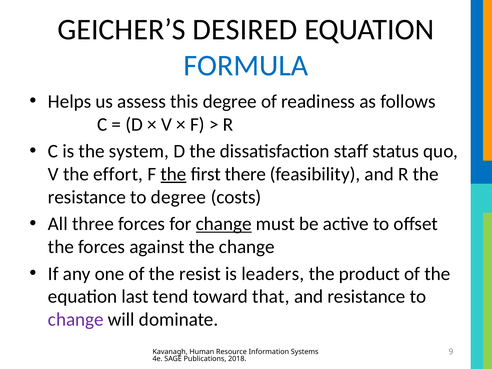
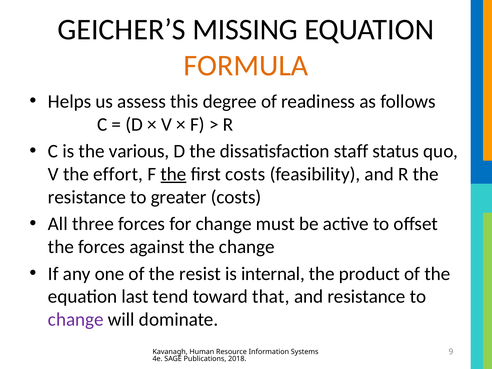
DESIRED: DESIRED -> MISSING
FORMULA colour: blue -> orange
system: system -> various
first there: there -> costs
to degree: degree -> greater
change at (224, 224) underline: present -> none
leaders: leaders -> internal
